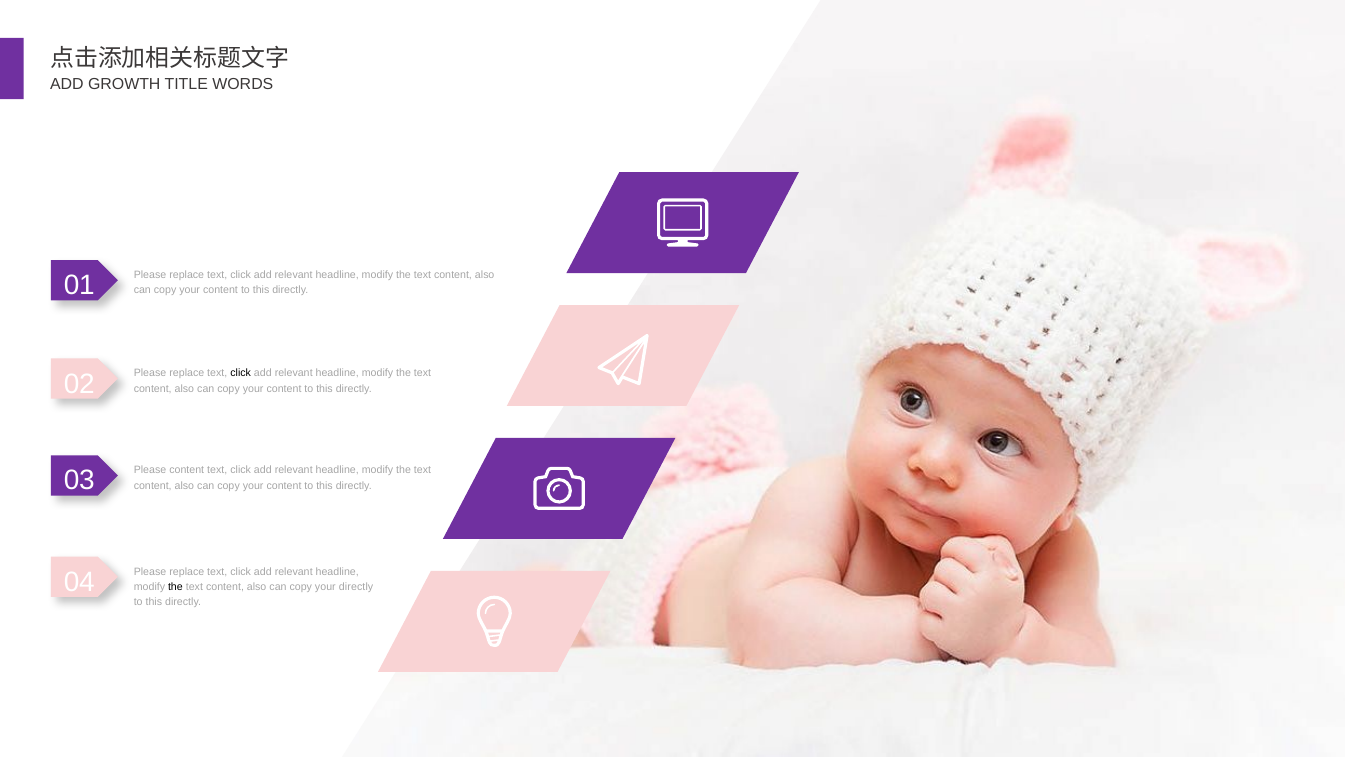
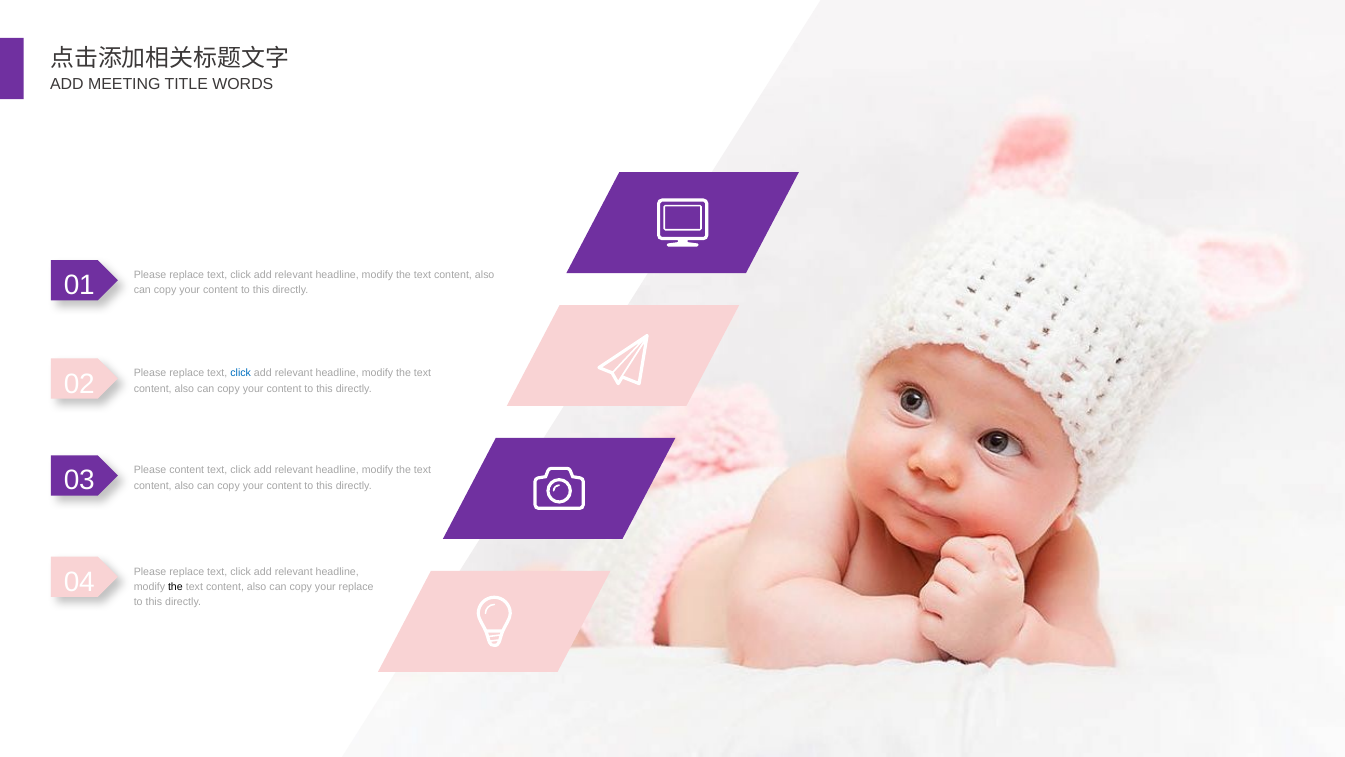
GROWTH: GROWTH -> MEETING
click at (241, 373) colour: black -> blue
your directly: directly -> replace
